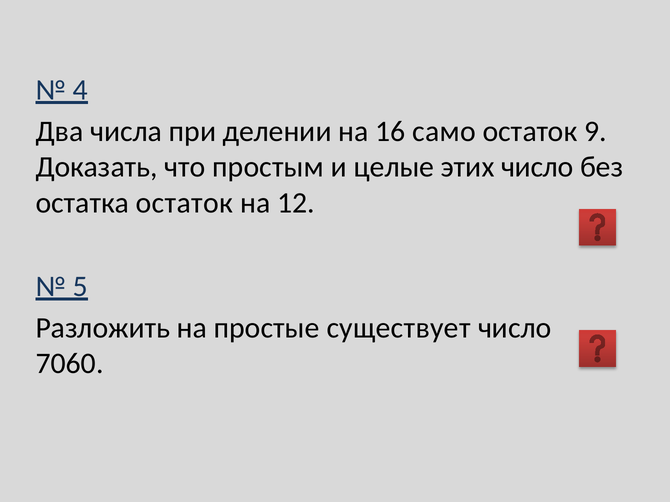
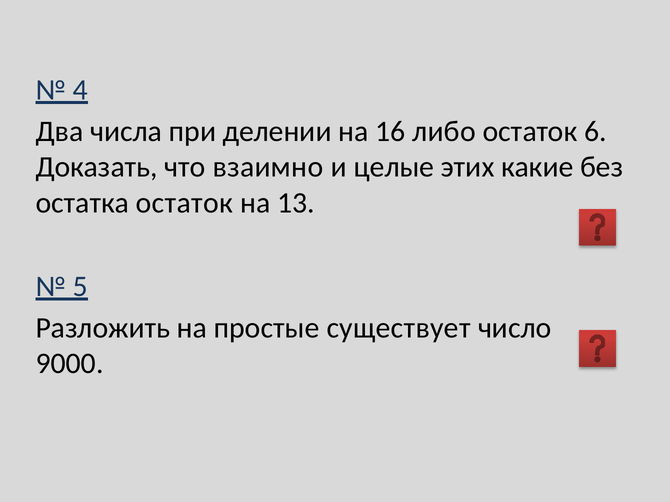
само: само -> либо
9: 9 -> 6
простым: простым -> взаимно
этих число: число -> какие
12: 12 -> 13
7060: 7060 -> 9000
